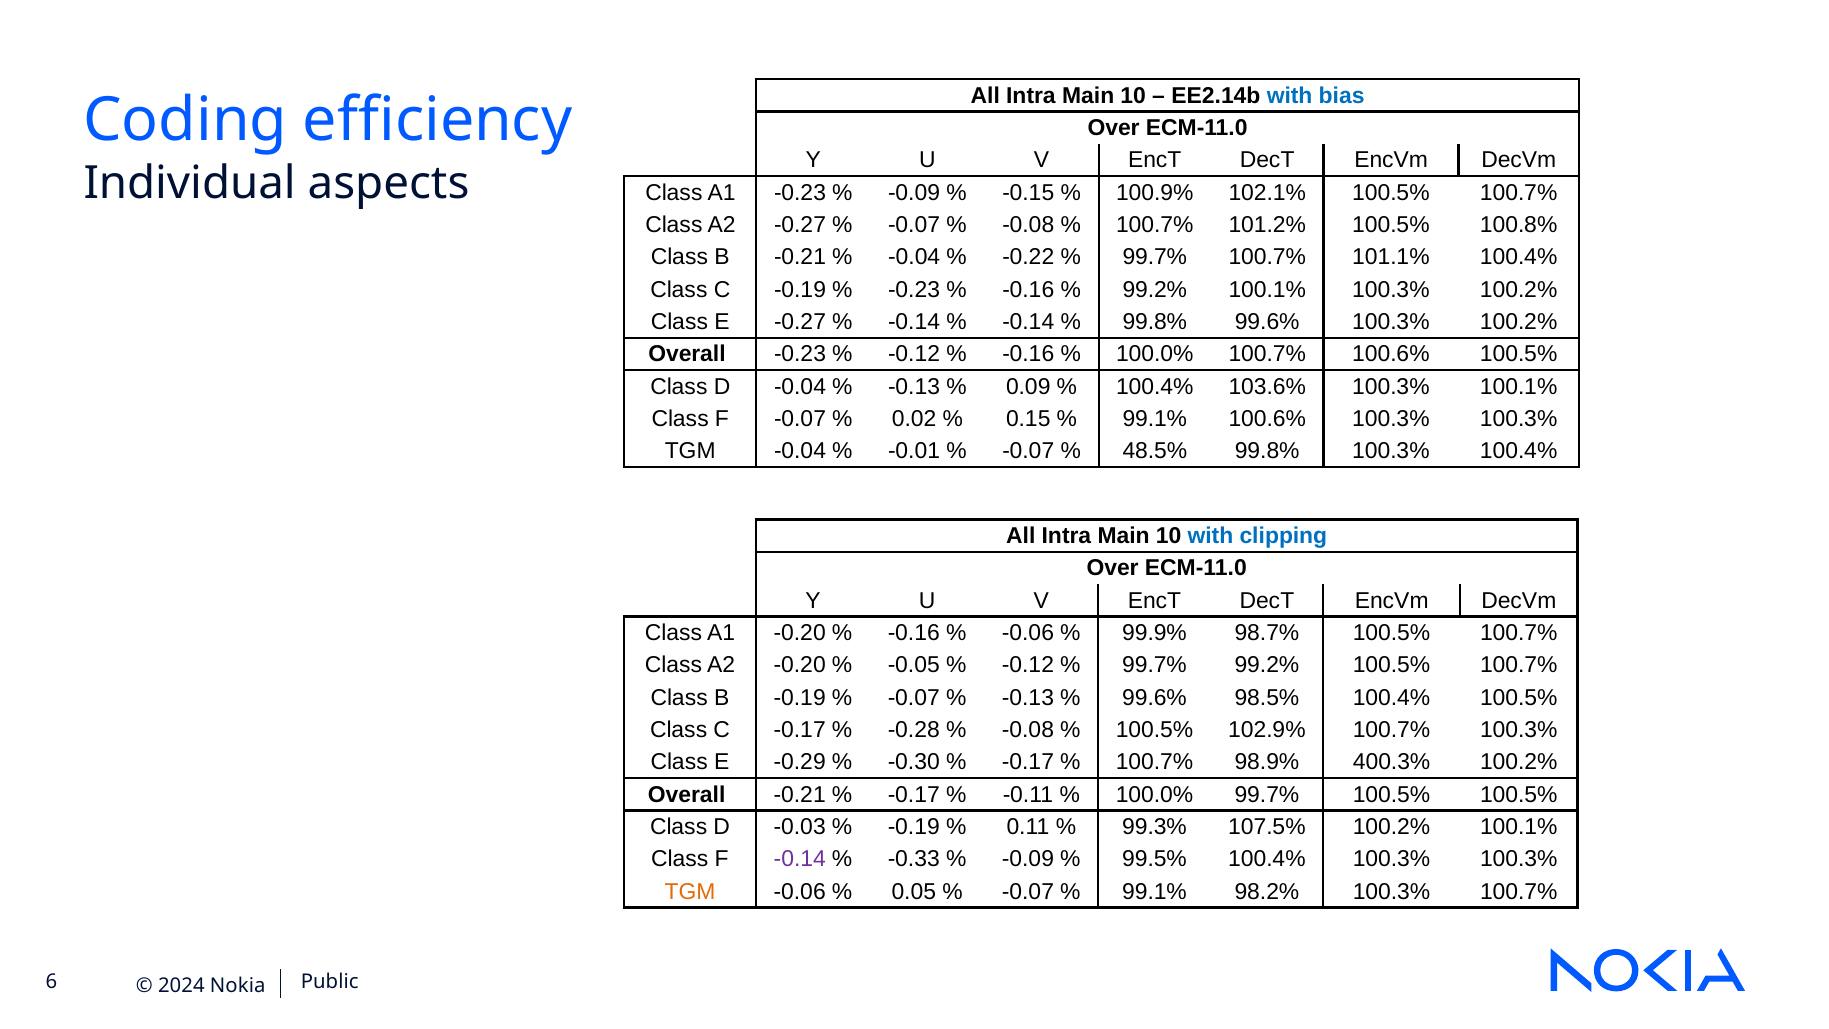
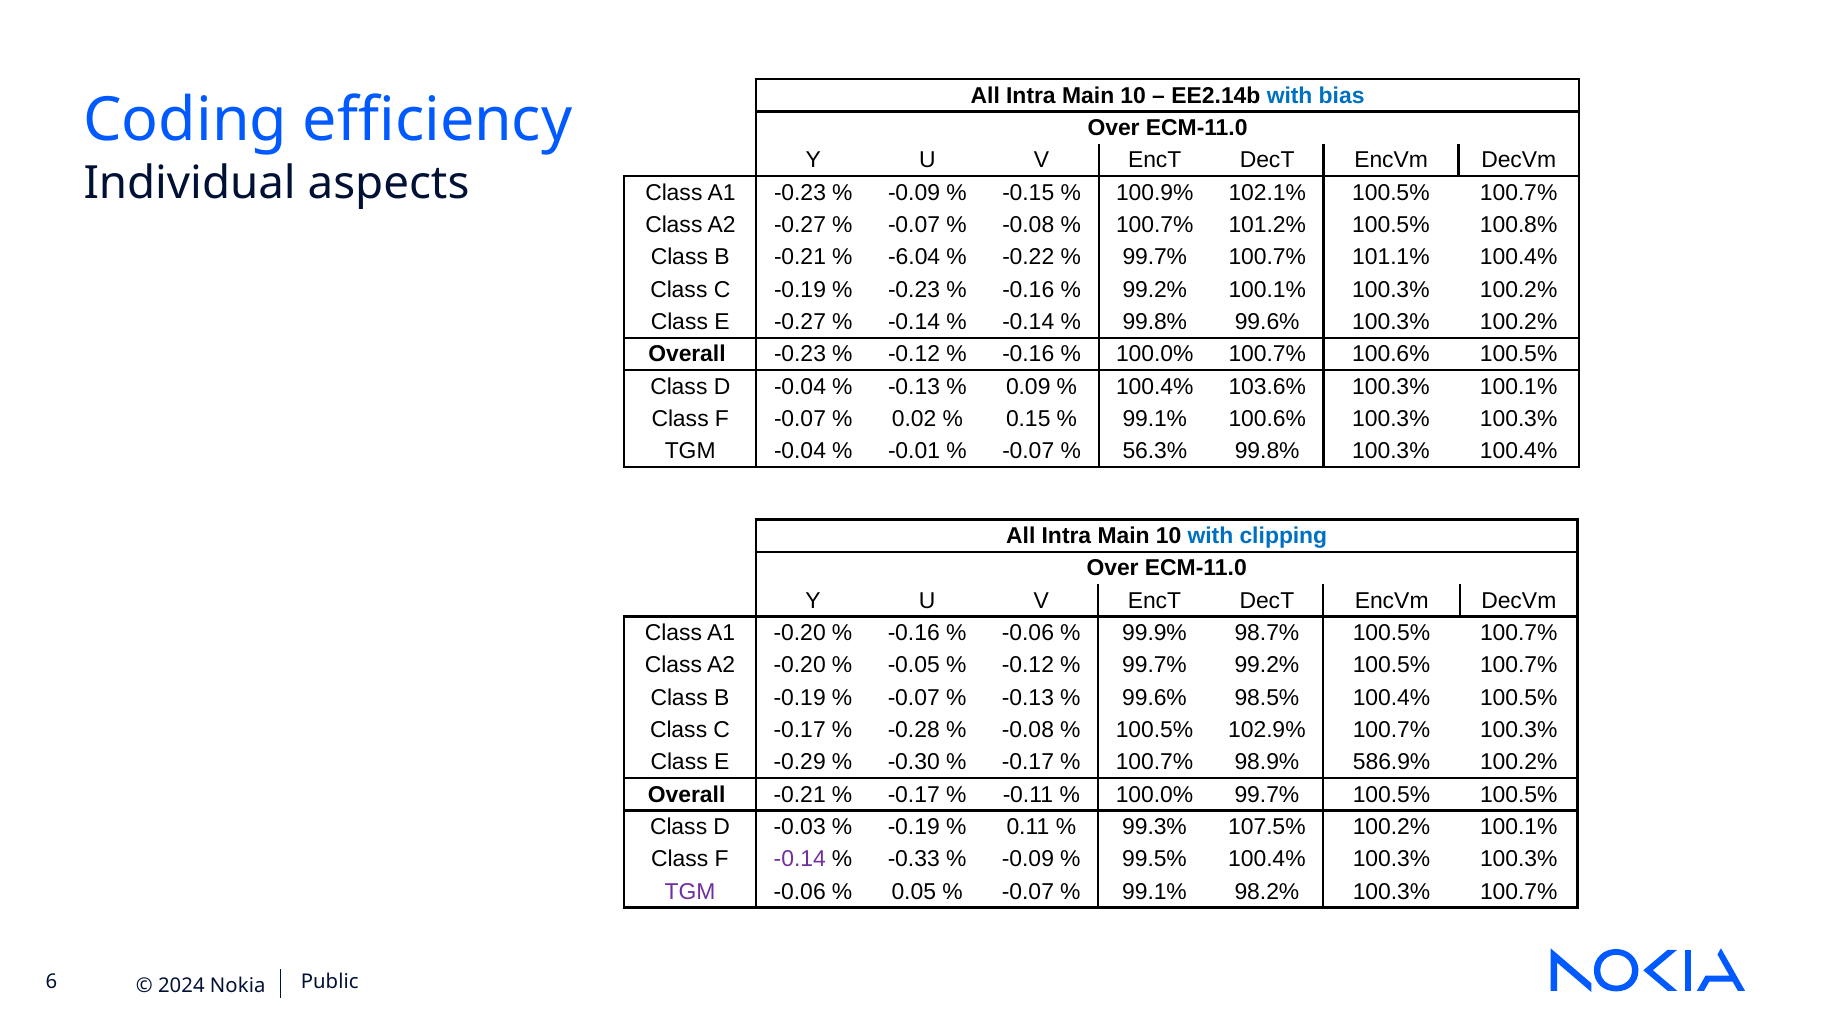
-0.04 at (914, 257): -0.04 -> -6.04
48.5%: 48.5% -> 56.3%
400.3%: 400.3% -> 586.9%
TGM at (690, 892) colour: orange -> purple
